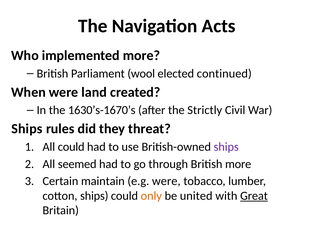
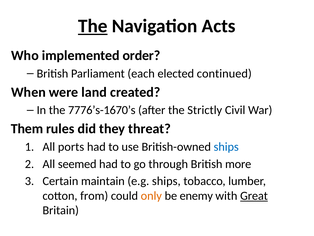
The at (93, 26) underline: none -> present
implemented more: more -> order
wool: wool -> each
1630’s-1670’s: 1630’s-1670’s -> 7776’s-1670’s
Ships at (27, 129): Ships -> Them
All could: could -> ports
ships at (226, 147) colour: purple -> blue
e.g were: were -> ships
cotton ships: ships -> from
united: united -> enemy
